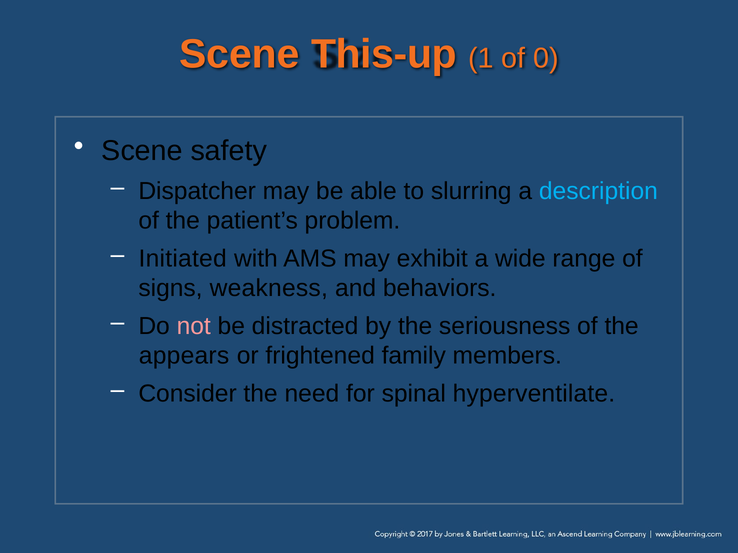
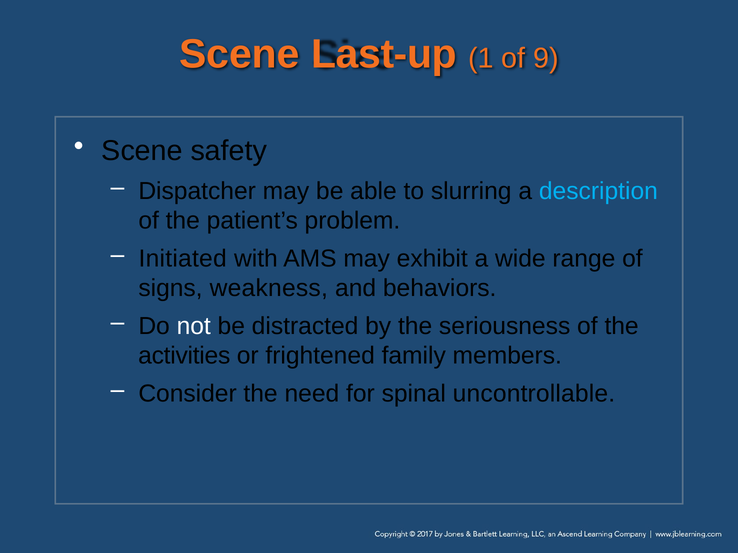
This-up: This-up -> Last-up
0: 0 -> 9
not colour: pink -> white
appears: appears -> activities
hyperventilate: hyperventilate -> uncontrollable
